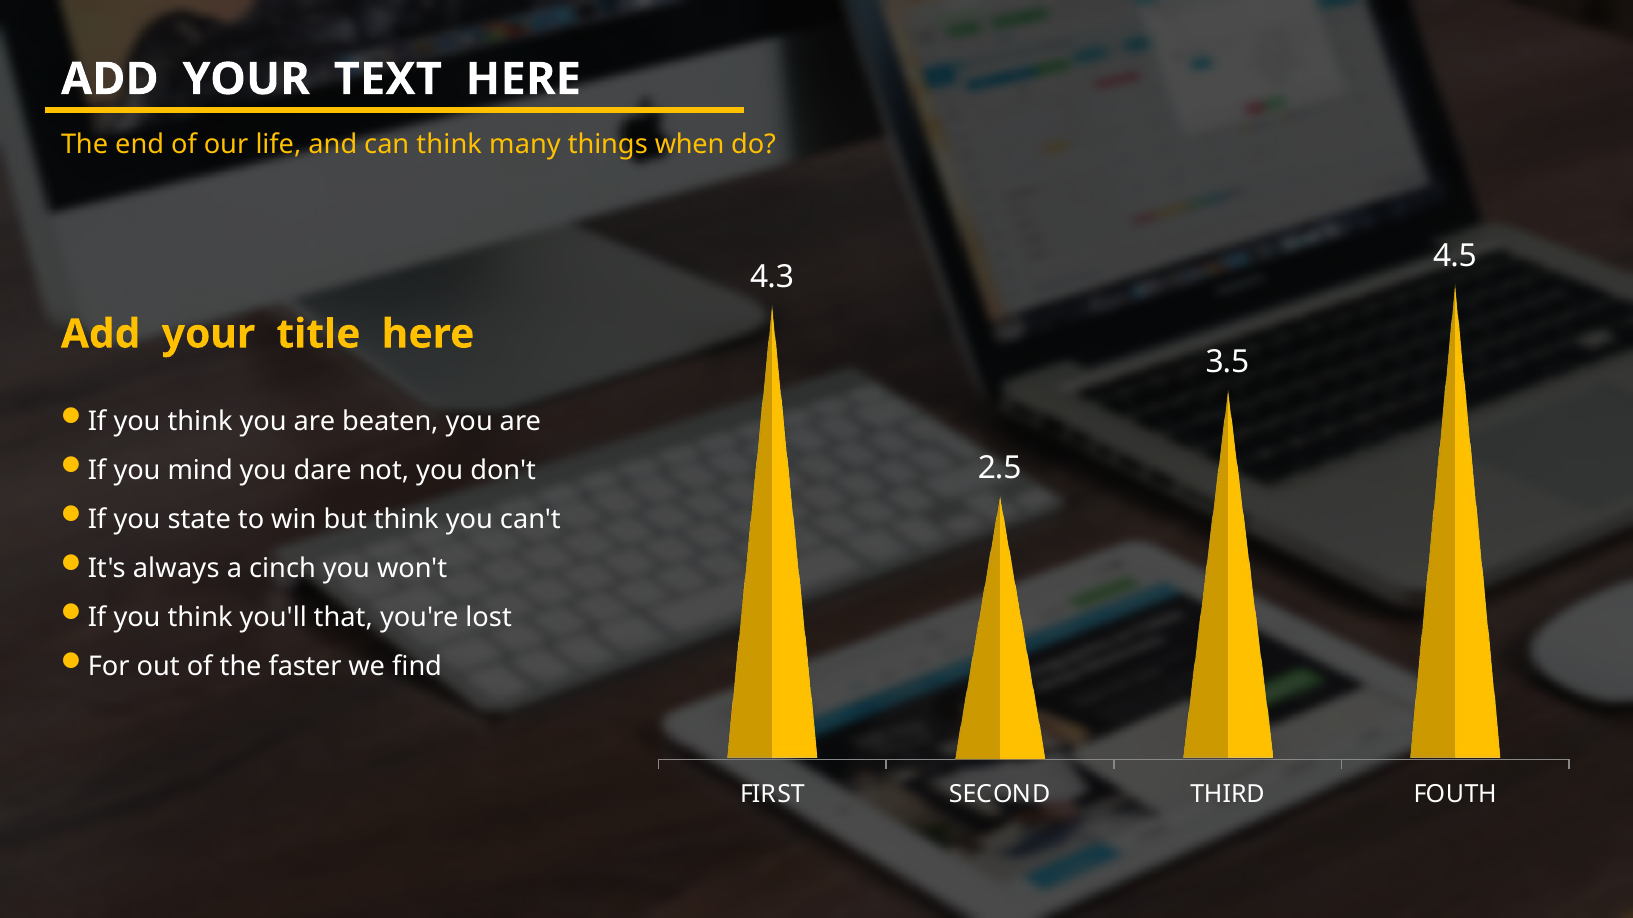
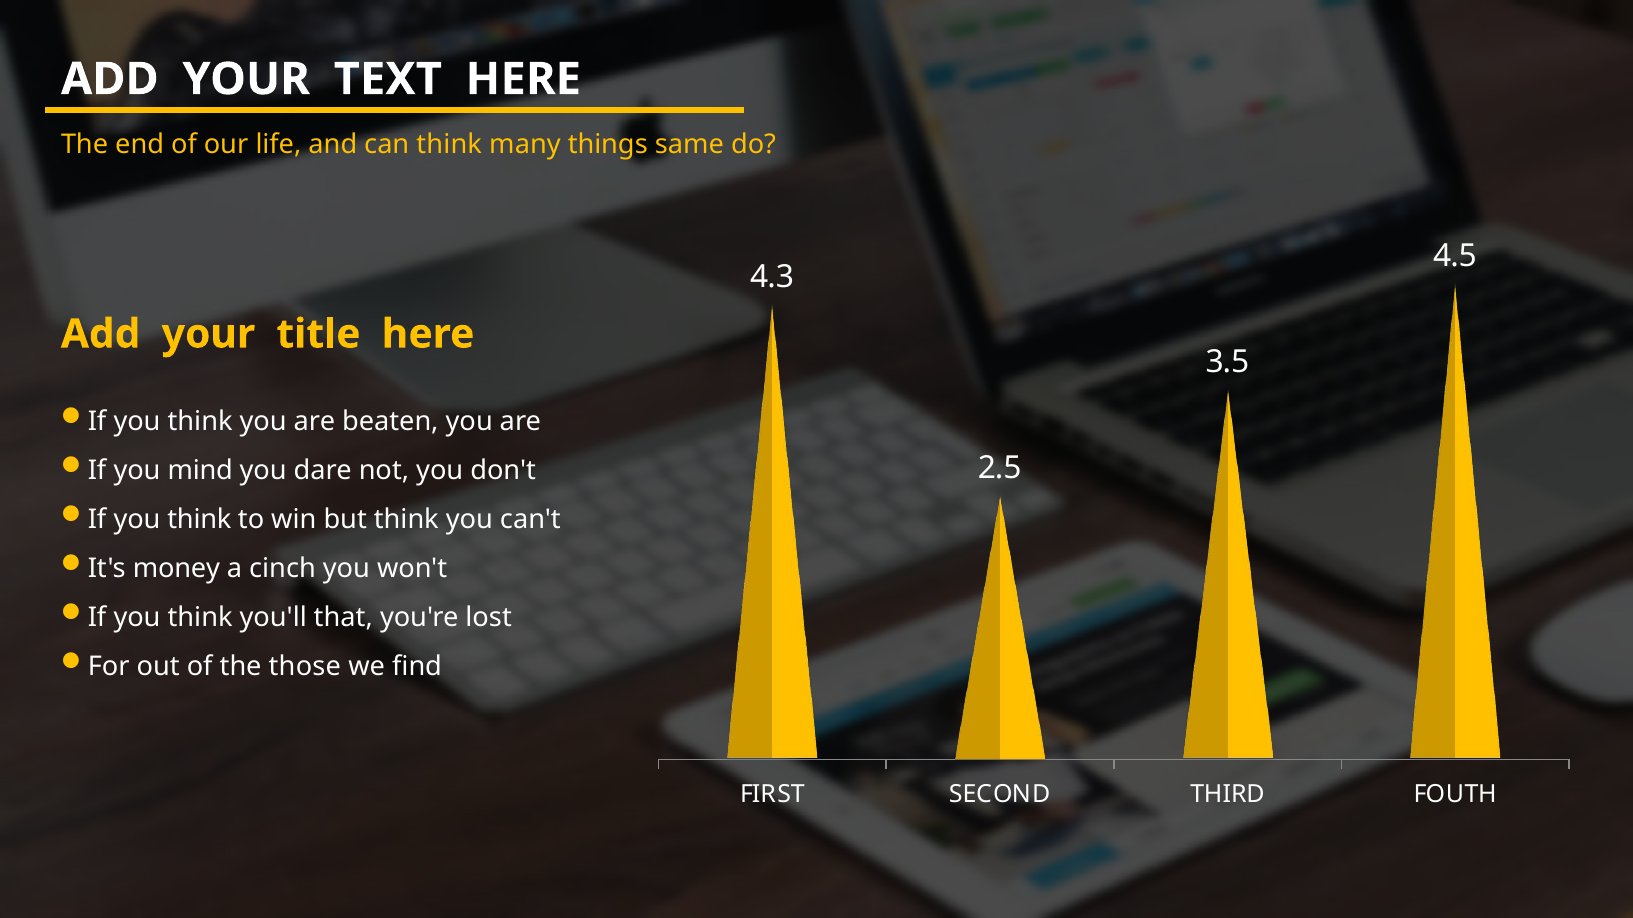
when: when -> same
state at (199, 520): state -> think
always: always -> money
faster: faster -> those
